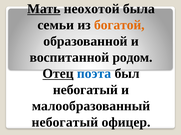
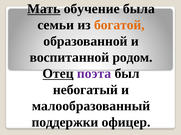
неохотой: неохотой -> обучение
поэта colour: blue -> purple
небогатый at (65, 123): небогатый -> поддержки
